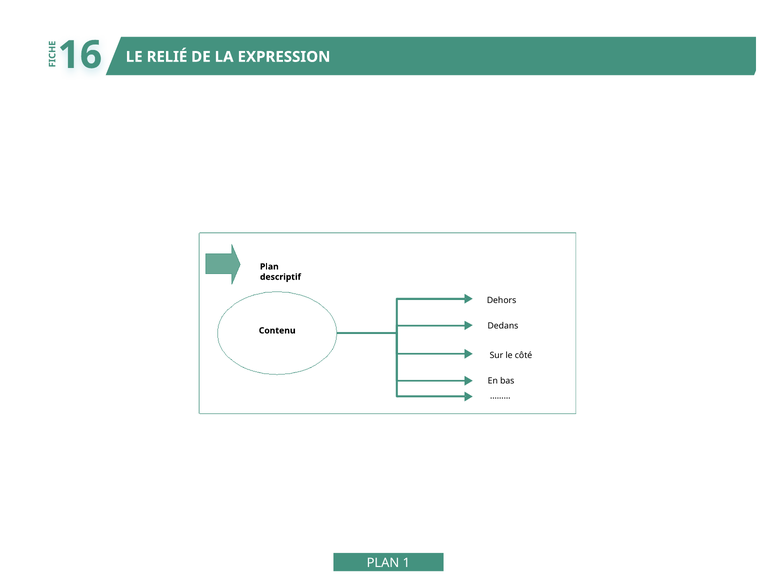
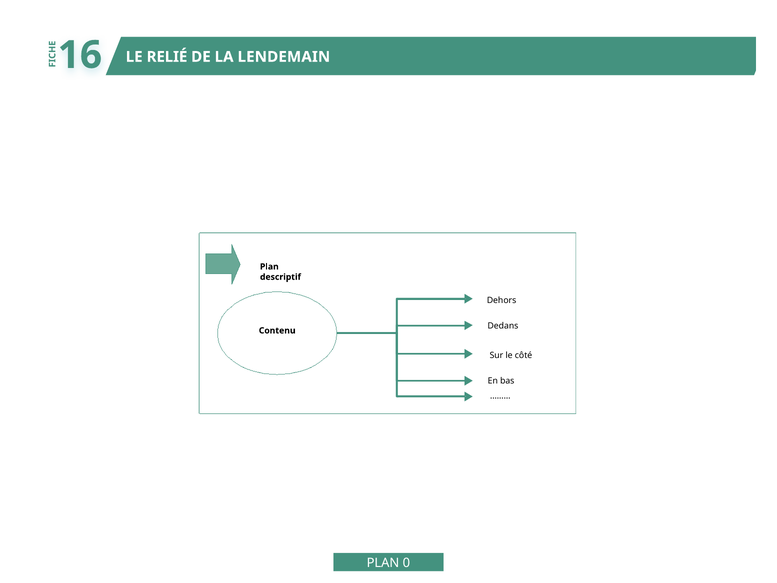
EXPRESSION: EXPRESSION -> LENDEMAIN
1: 1 -> 0
